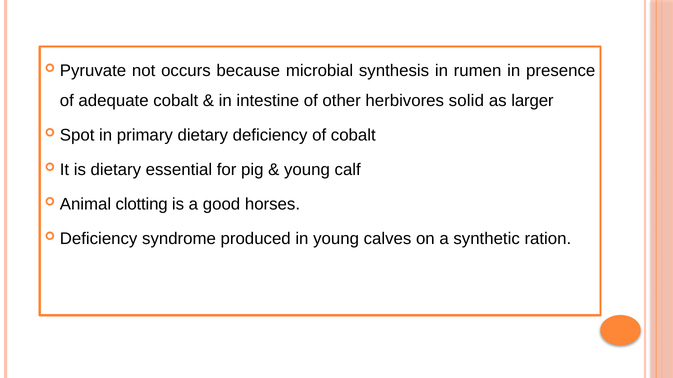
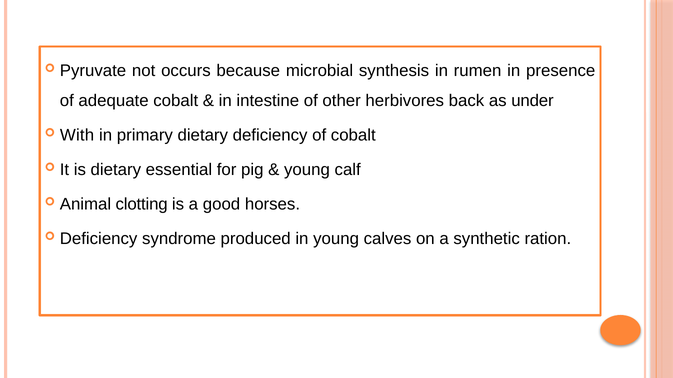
solid: solid -> back
larger: larger -> under
Spot: Spot -> With
